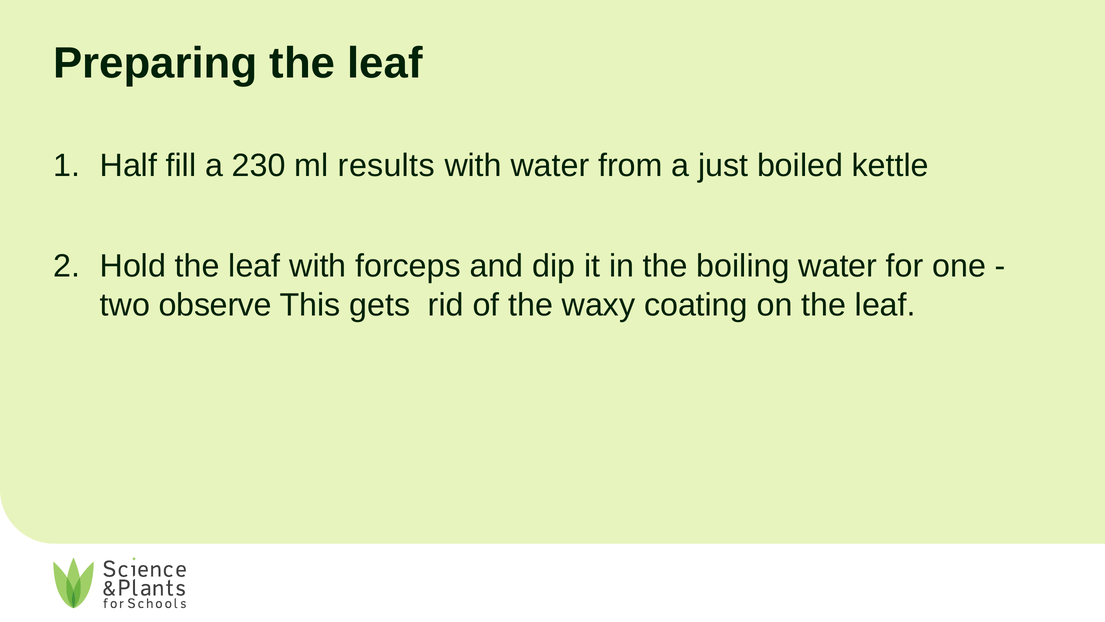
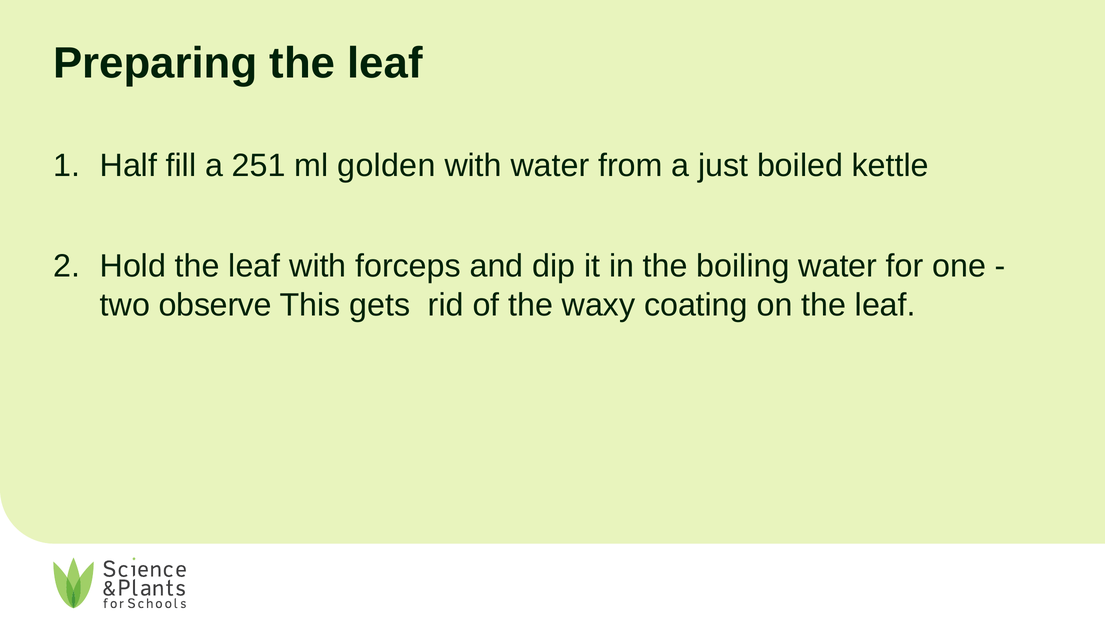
230: 230 -> 251
results: results -> golden
